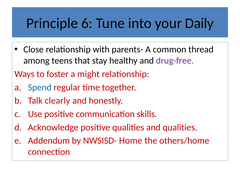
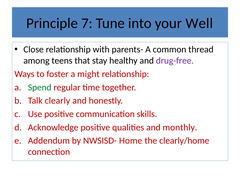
6: 6 -> 7
Daily: Daily -> Well
Spend colour: blue -> green
and qualities: qualities -> monthly
others/home: others/home -> clearly/home
